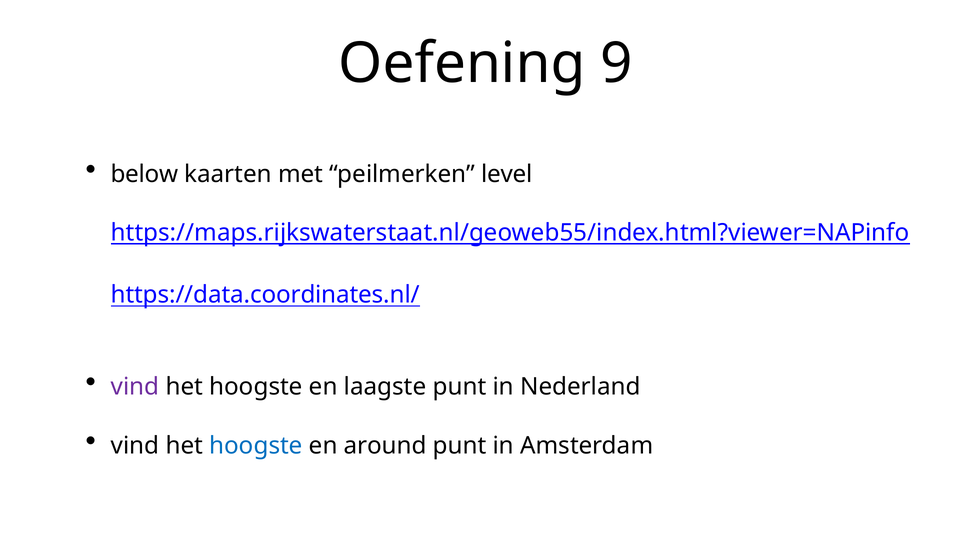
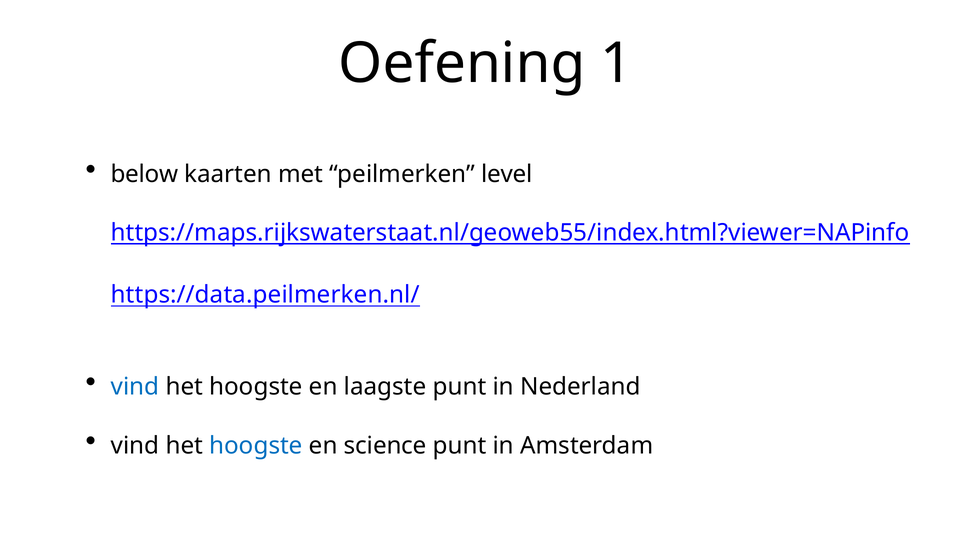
9: 9 -> 1
https://data.coordinates.nl/: https://data.coordinates.nl/ -> https://data.peilmerken.nl/
vind at (135, 387) colour: purple -> blue
around: around -> science
